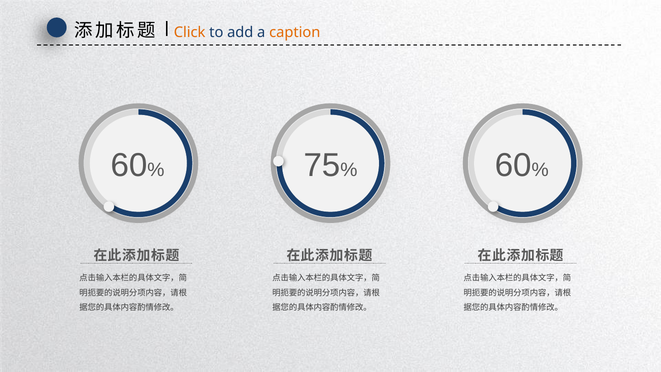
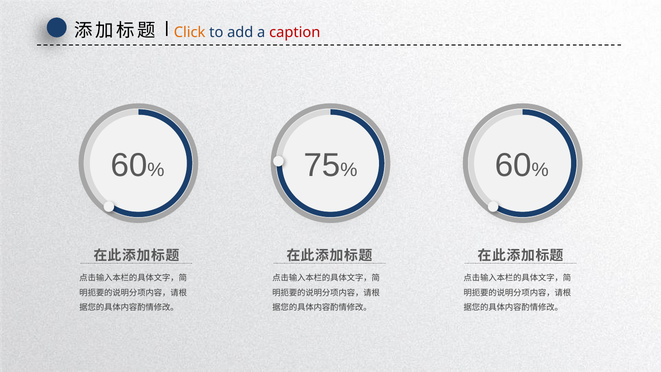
caption colour: orange -> red
